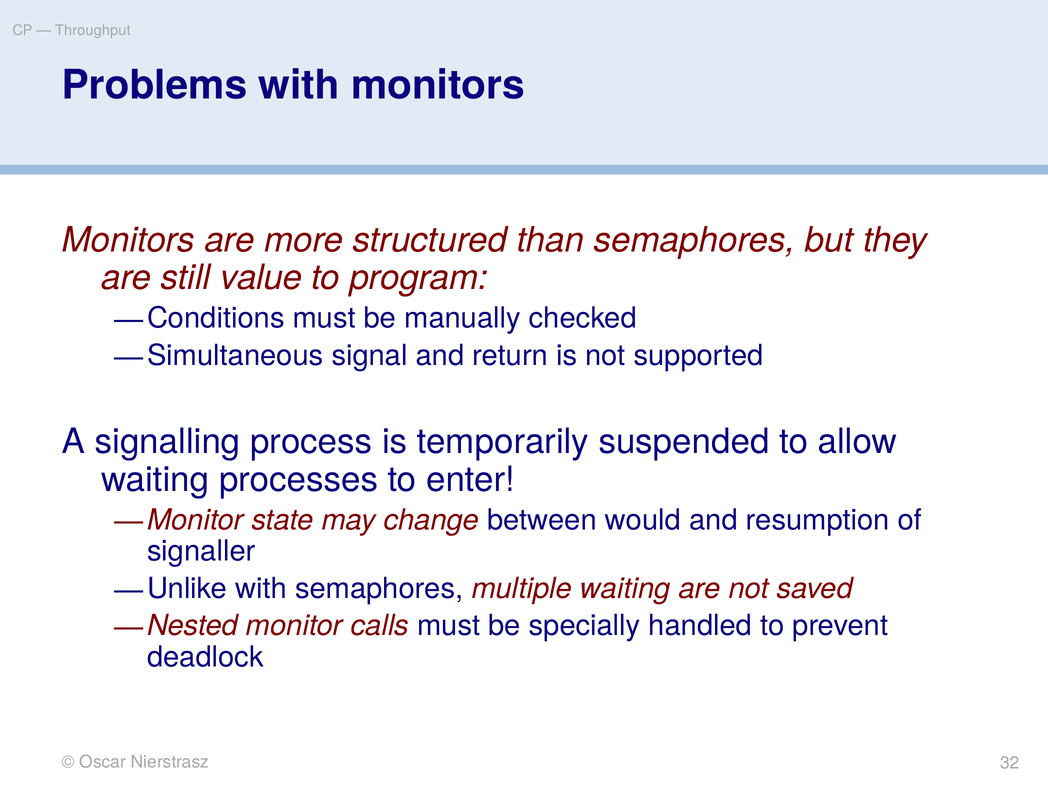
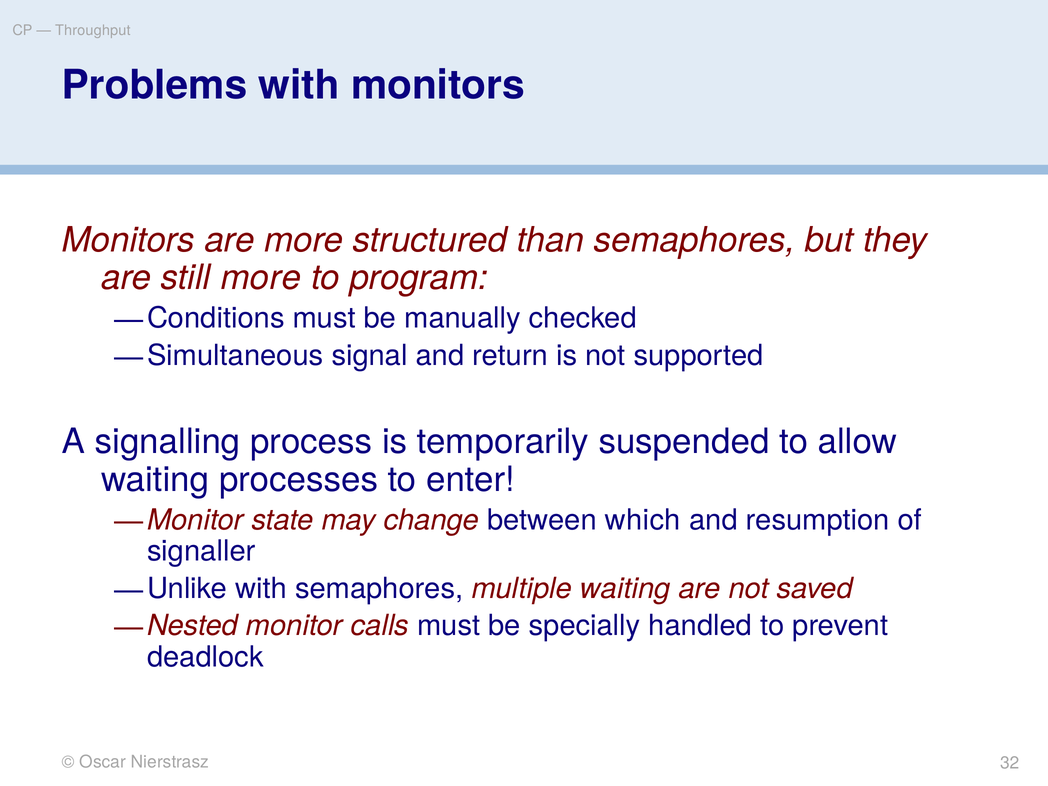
still value: value -> more
would: would -> which
